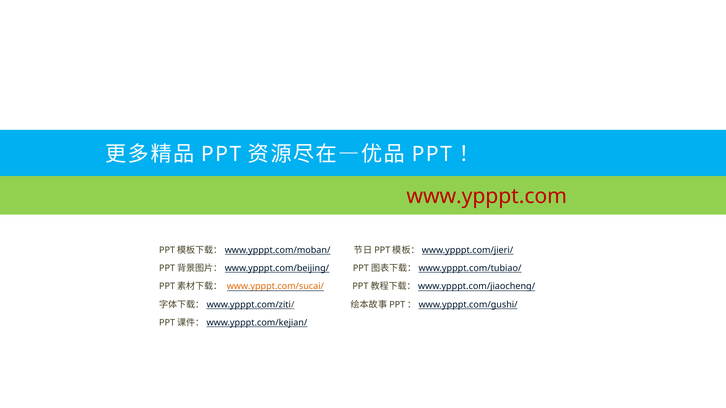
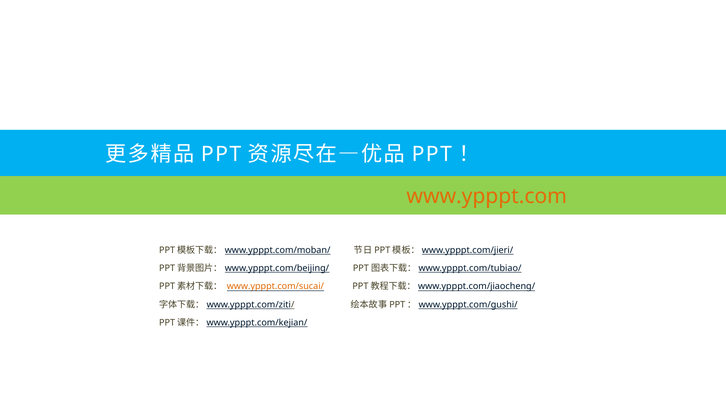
www.ypppt.com colour: red -> orange
